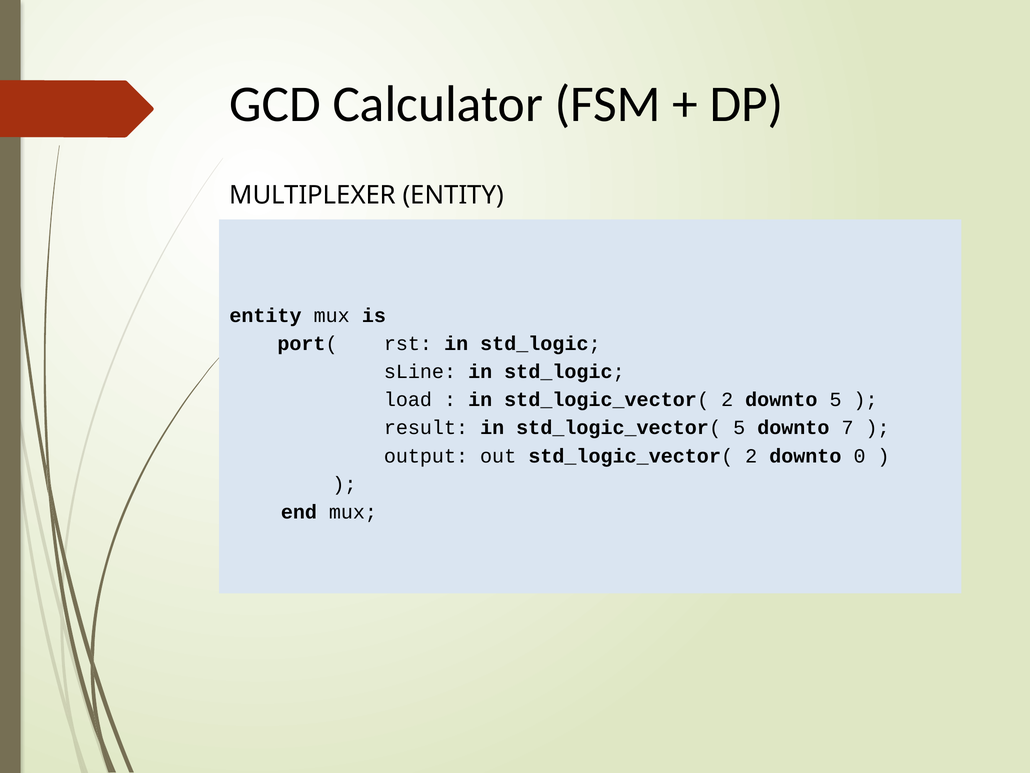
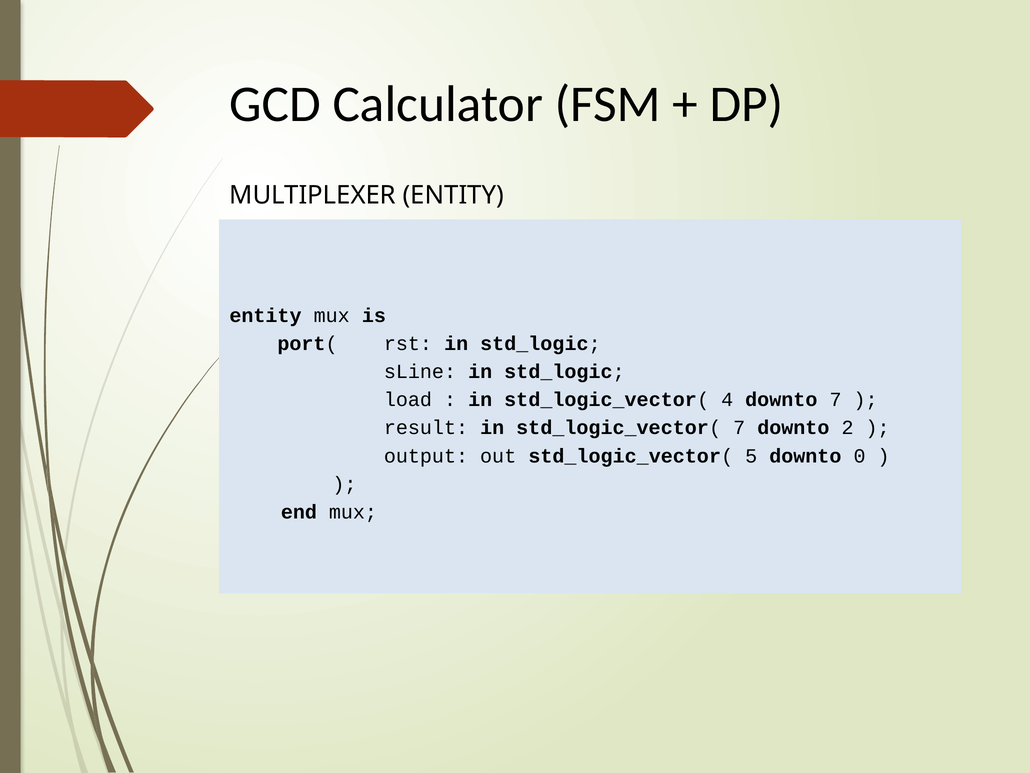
in std_logic_vector( 2: 2 -> 4
downto 5: 5 -> 7
std_logic_vector( 5: 5 -> 7
7: 7 -> 2
out std_logic_vector( 2: 2 -> 5
